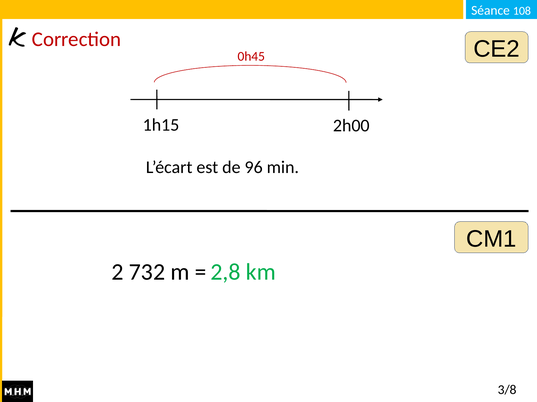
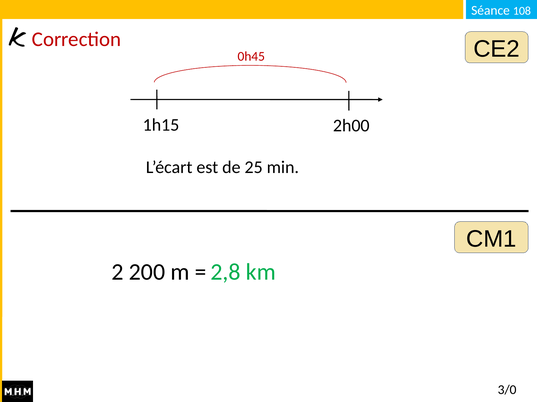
96: 96 -> 25
732: 732 -> 200
3/8: 3/8 -> 3/0
